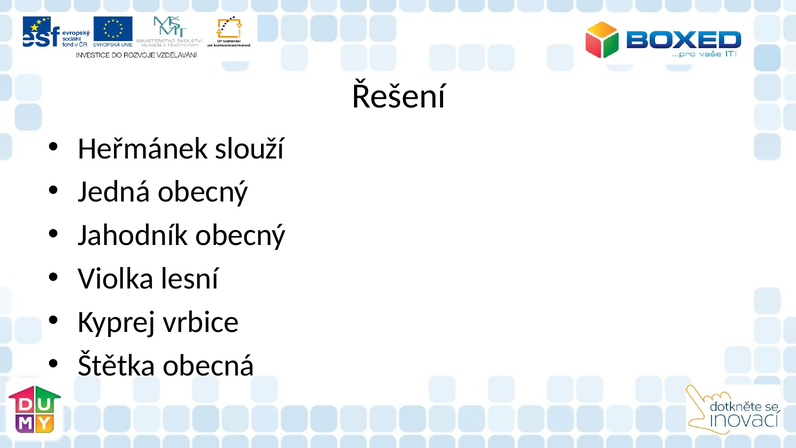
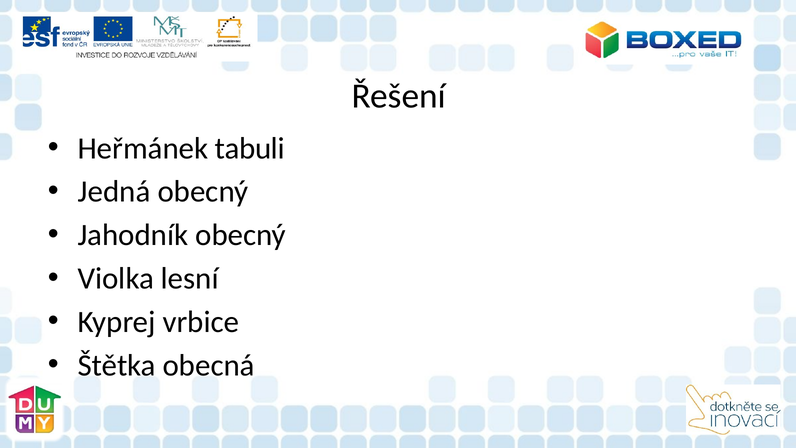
slouží: slouží -> tabuli
